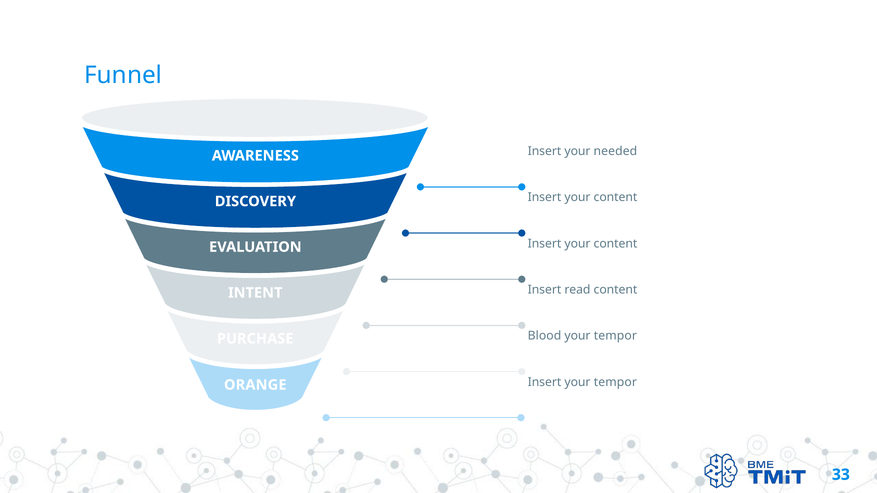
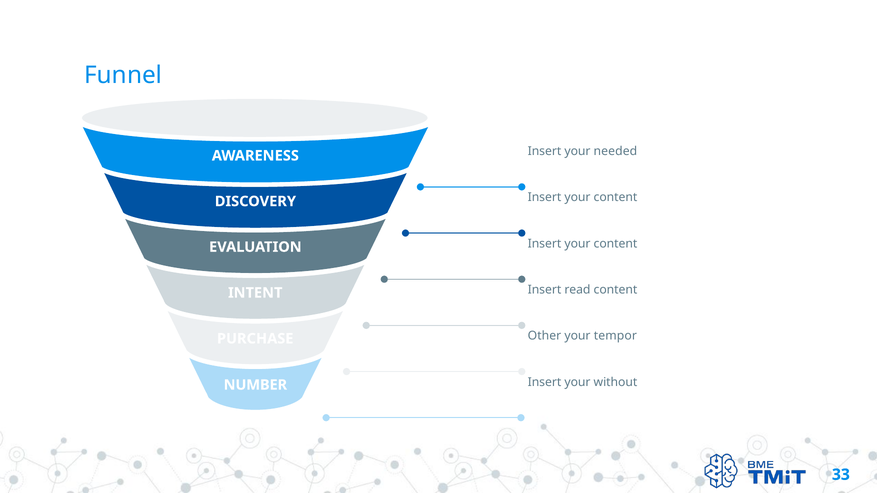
Blood: Blood -> Other
Insert your tempor: tempor -> without
ORANGE: ORANGE -> NUMBER
